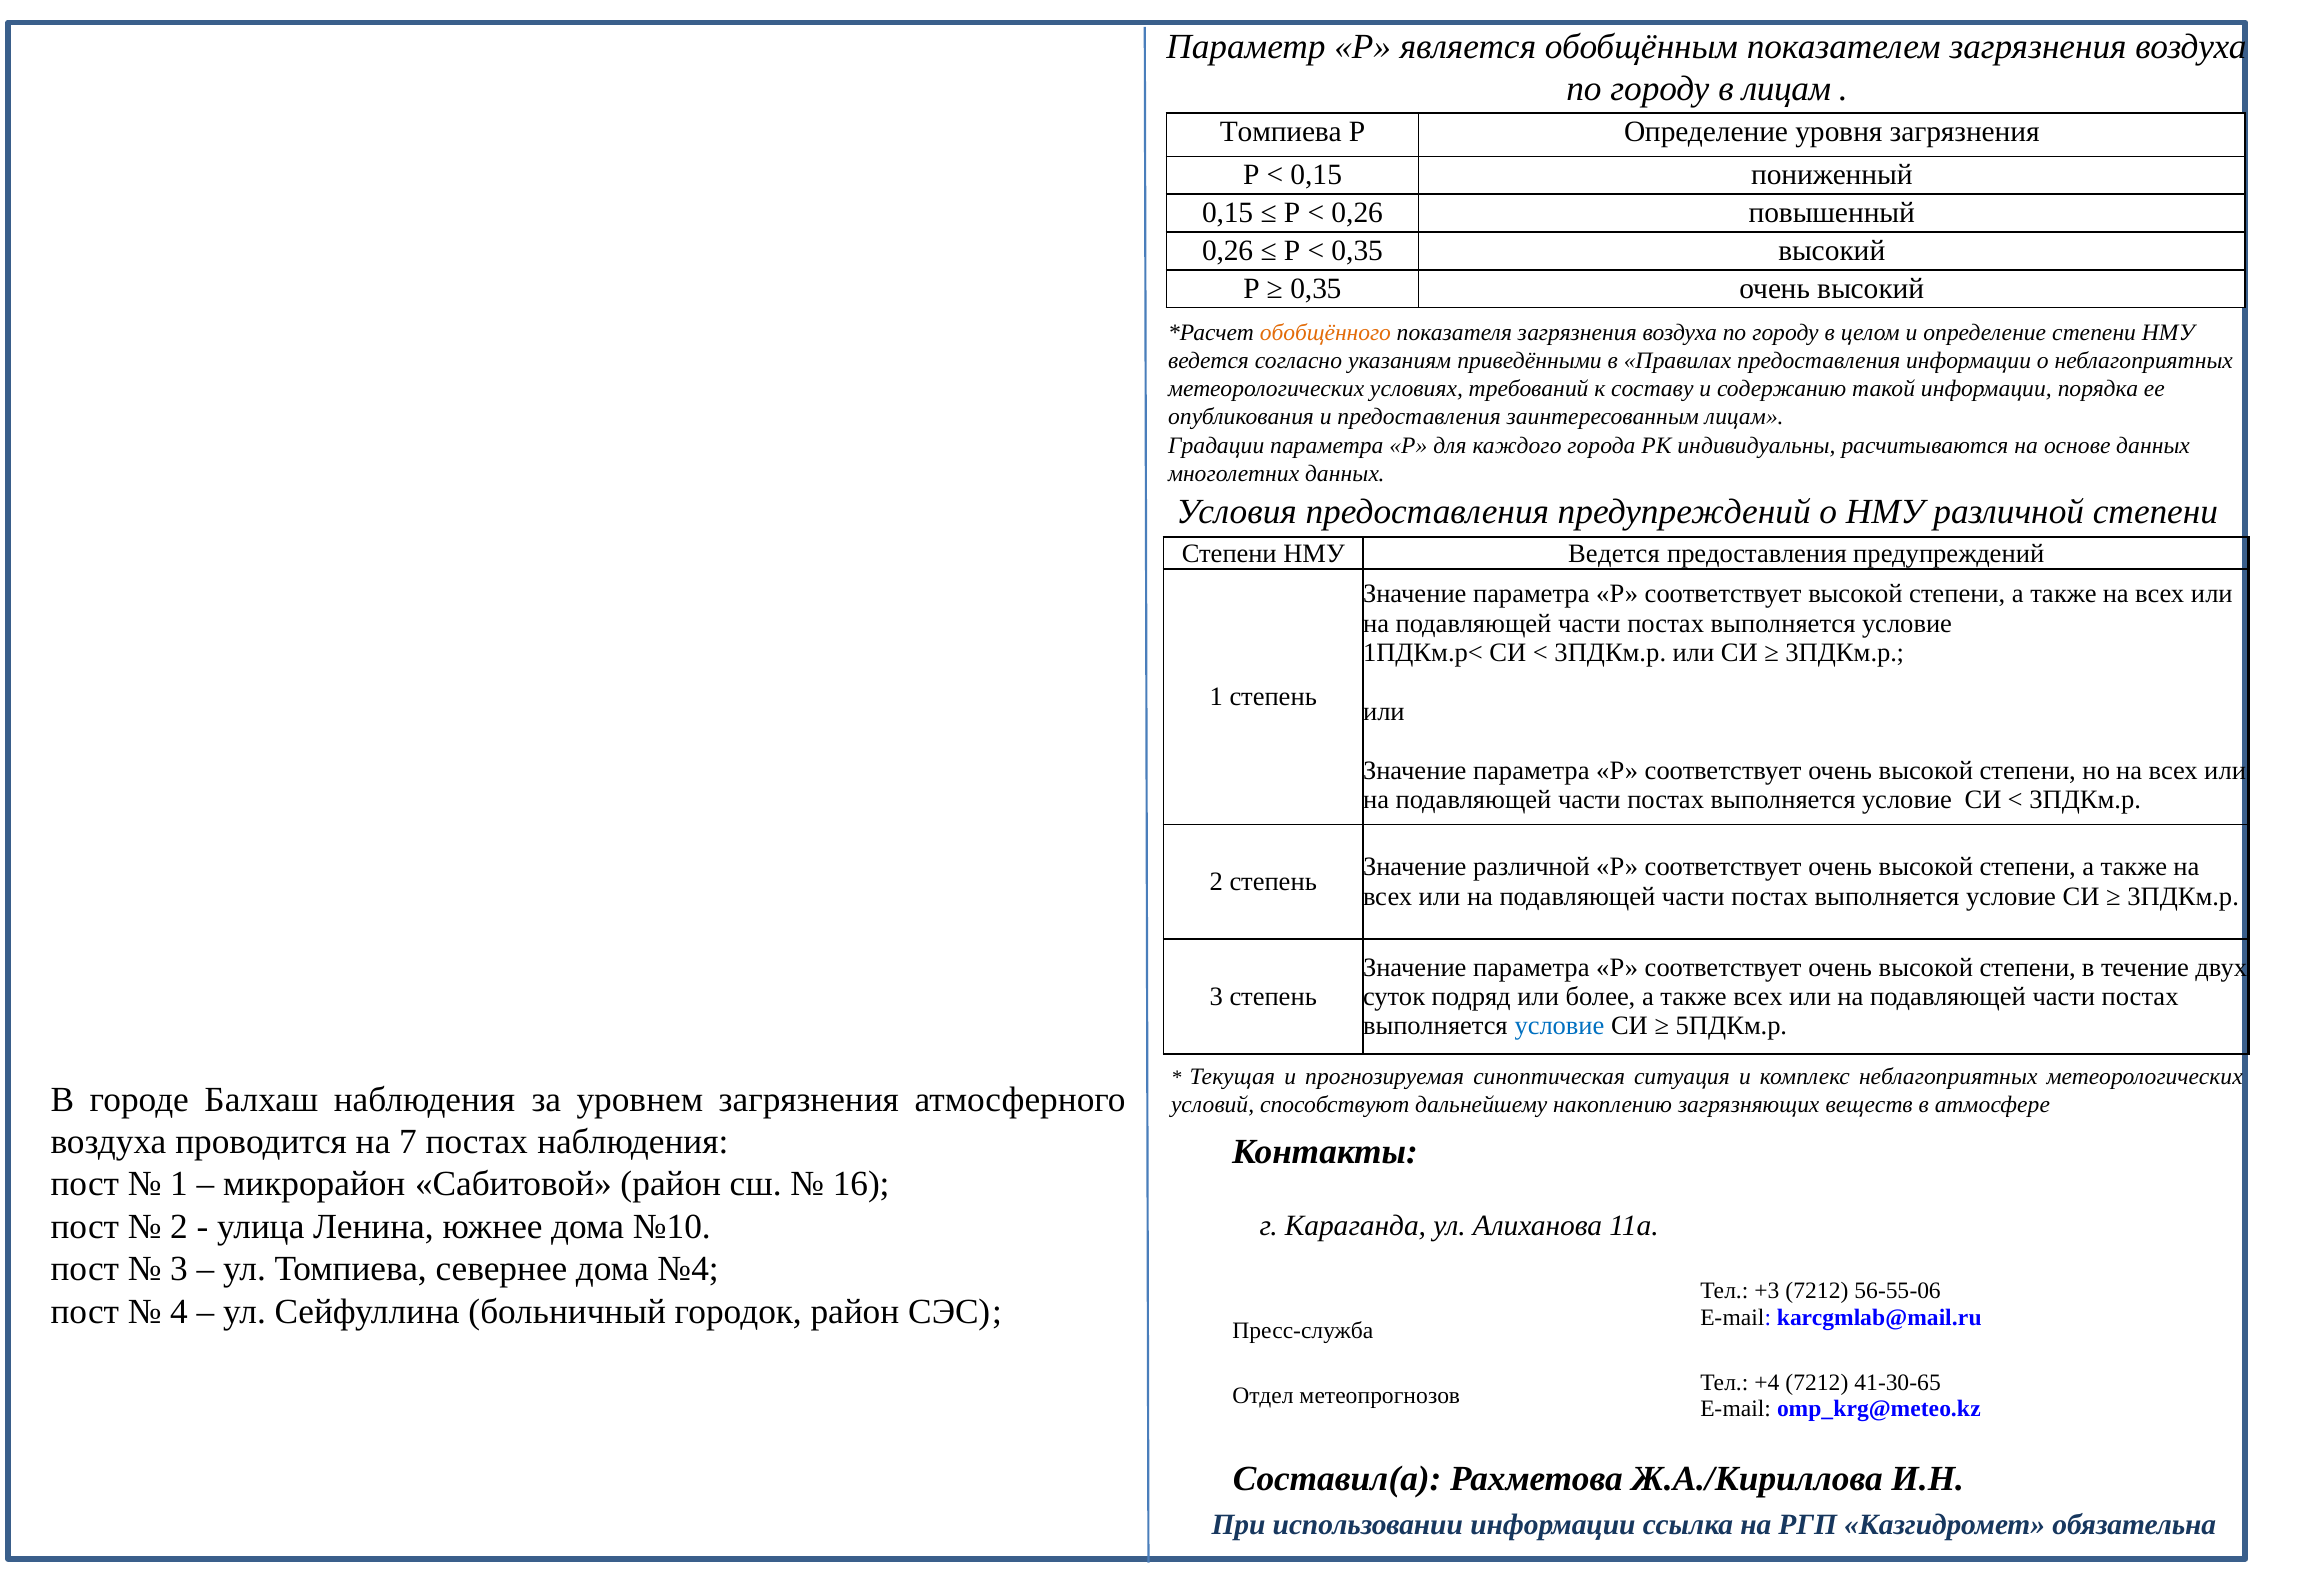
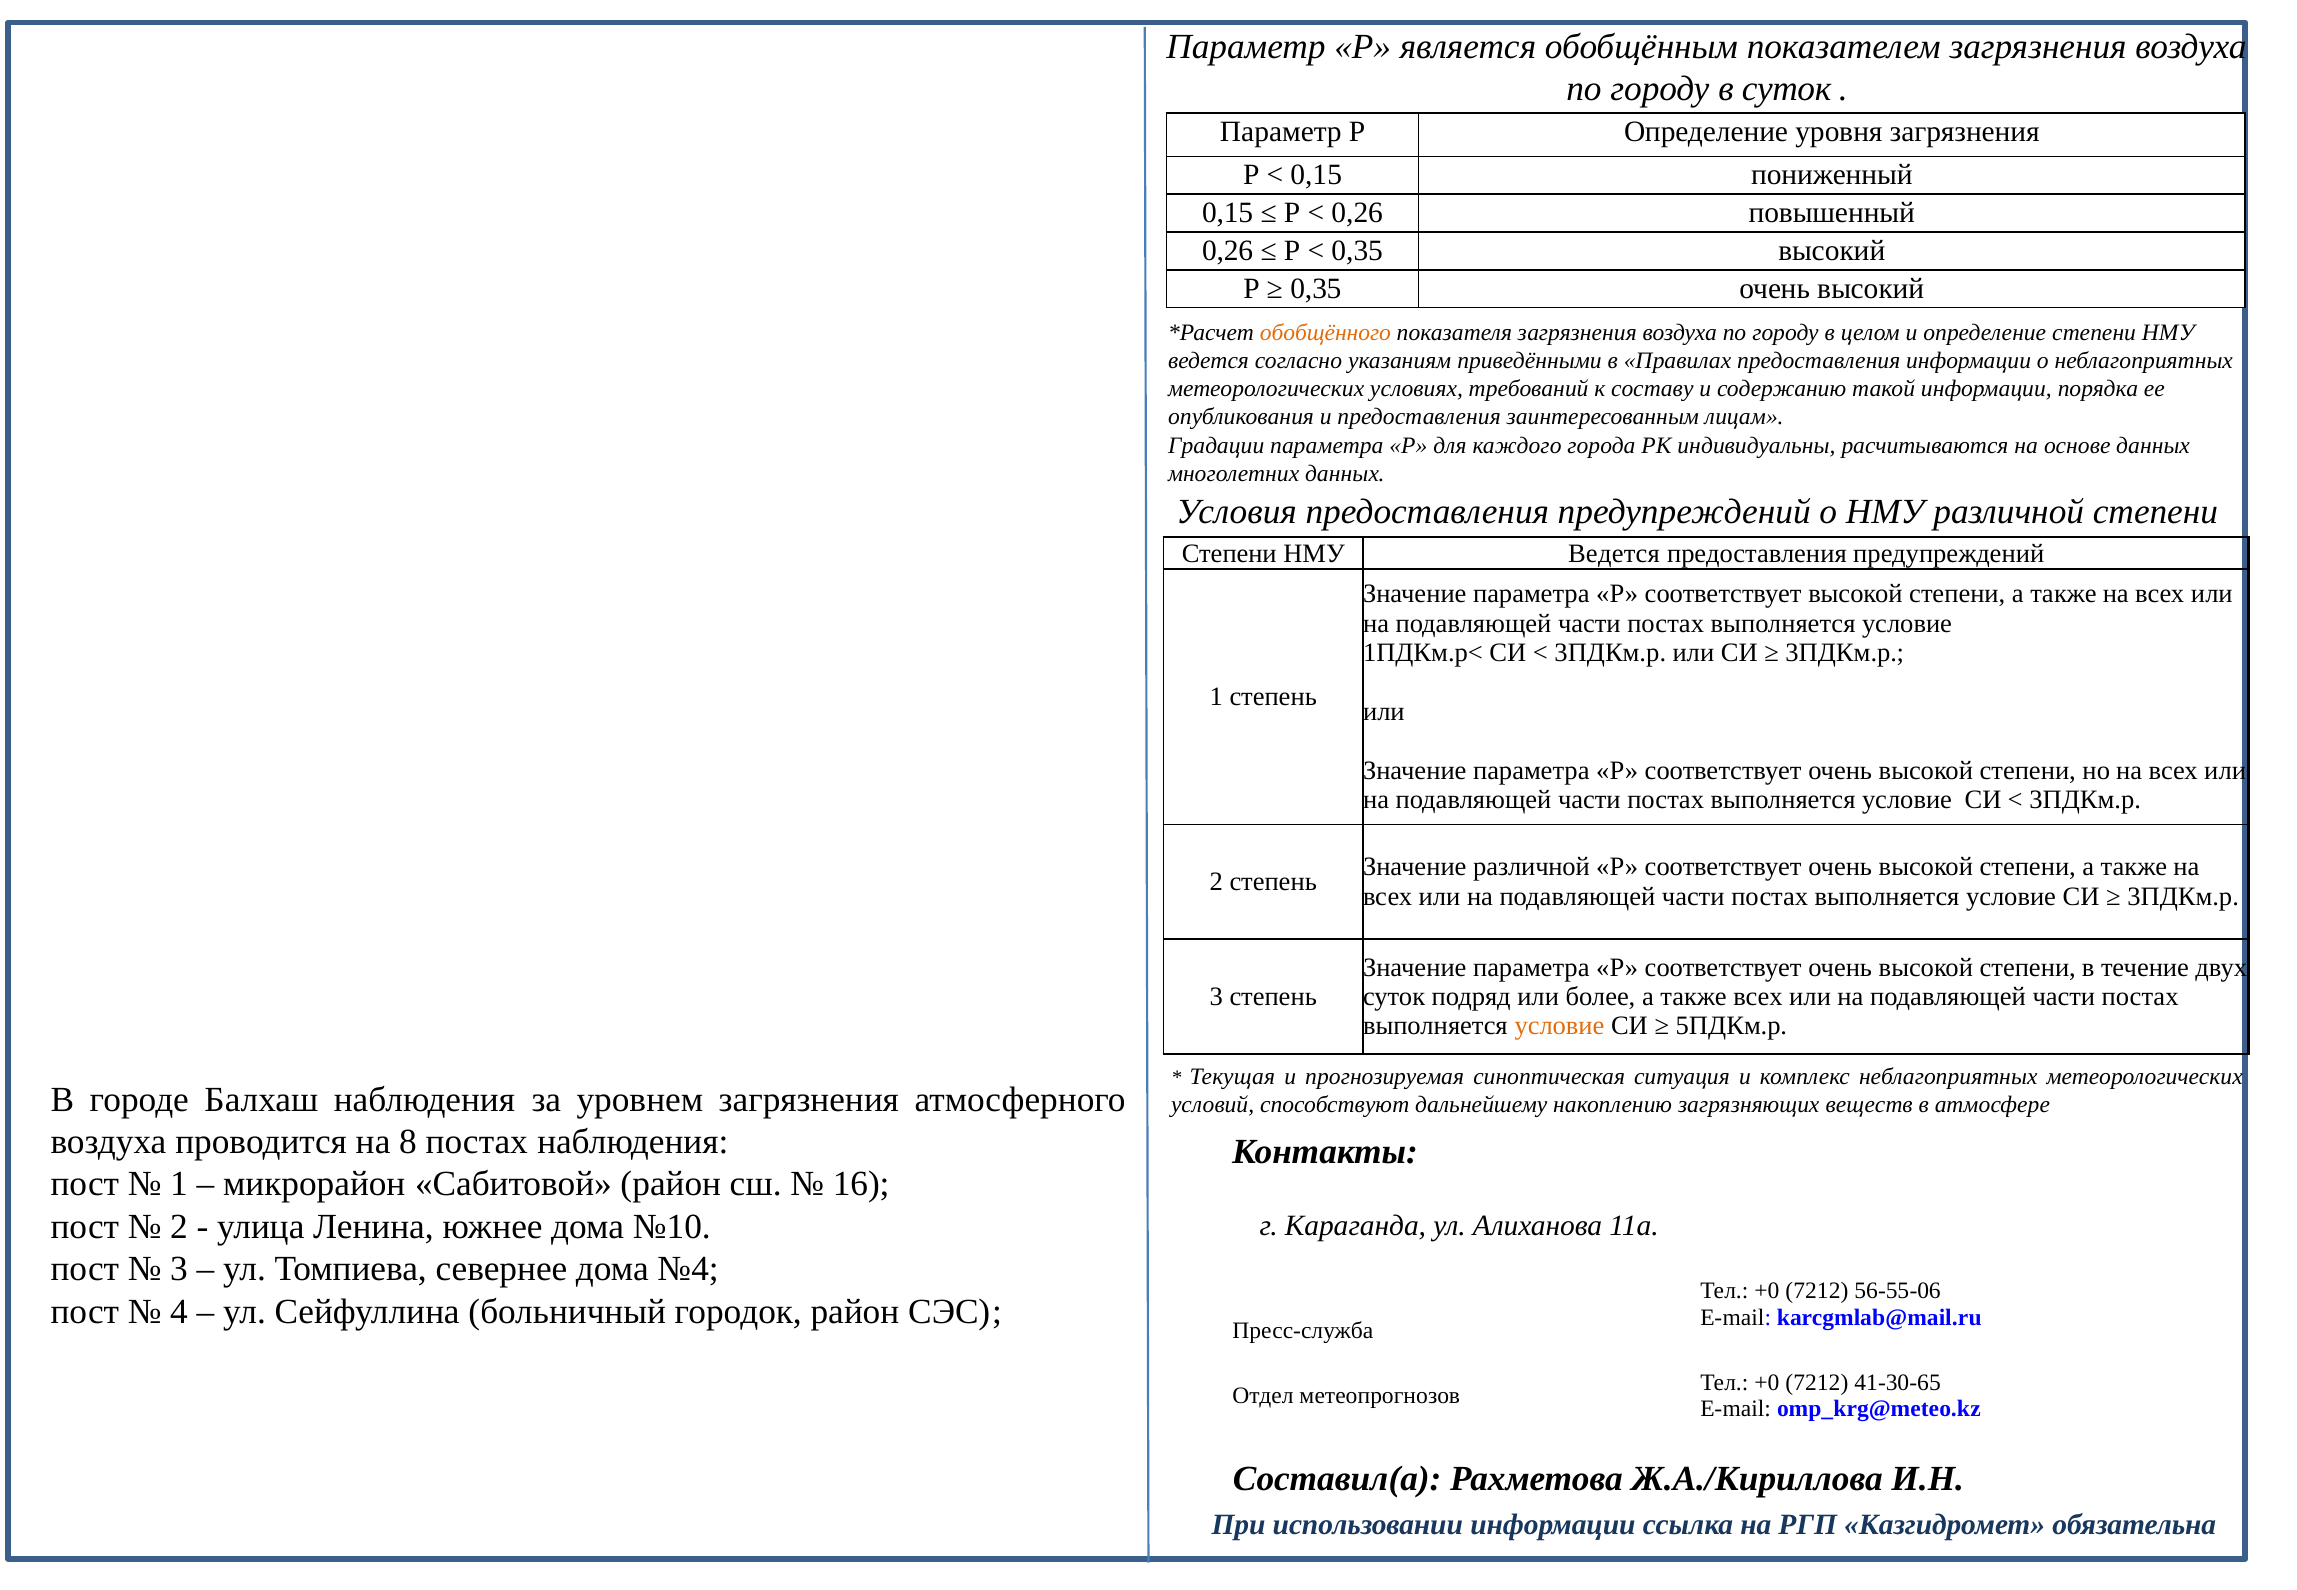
в лицам: лицам -> суток
Томпиева at (1281, 132): Томпиева -> Параметр
условие at (1559, 1026) colour: blue -> orange
7: 7 -> 8
+3 at (1767, 1291): +3 -> +0
+4 at (1767, 1383): +4 -> +0
